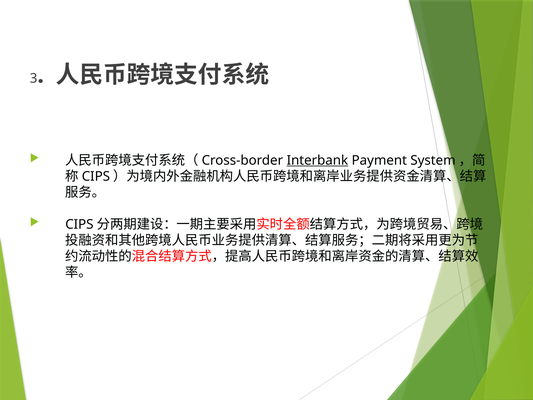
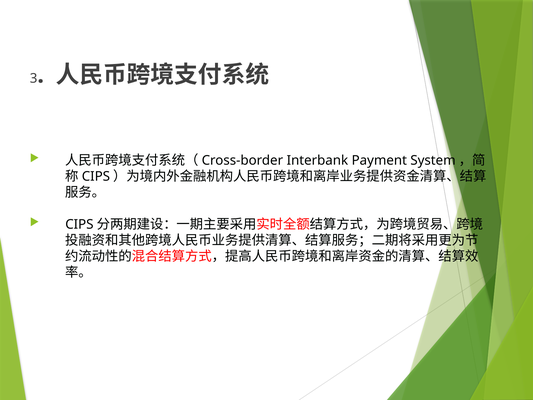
Interbank underline: present -> none
